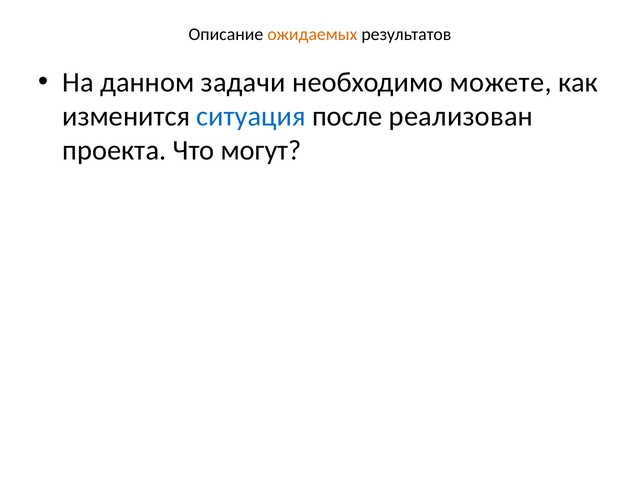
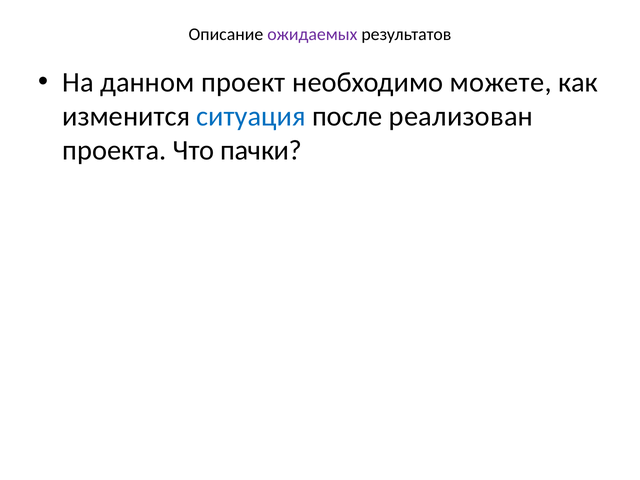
ожидаемых colour: orange -> purple
задачи: задачи -> проект
могут: могут -> пачки
